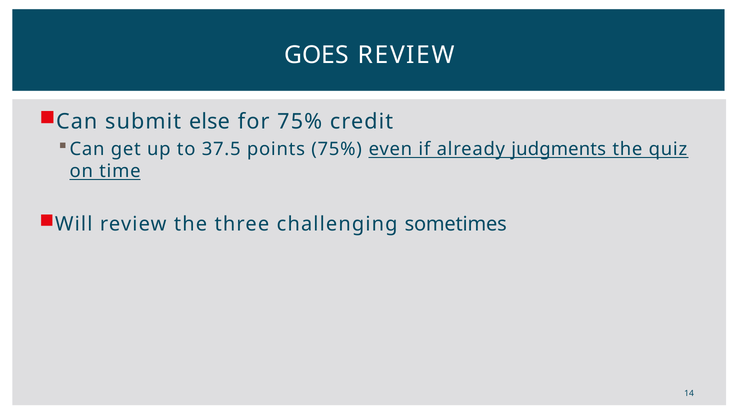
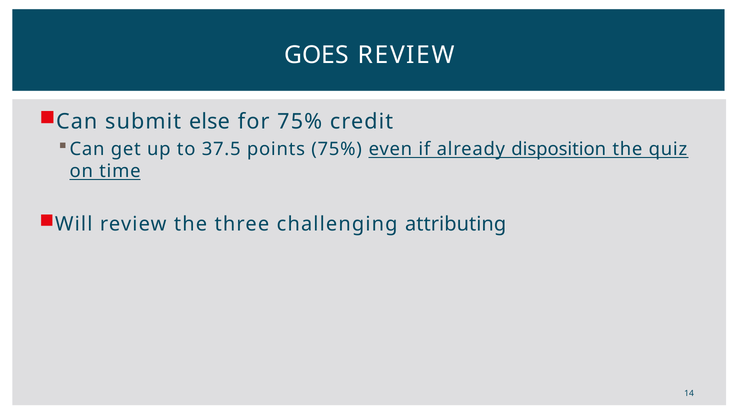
judgments: judgments -> disposition
sometimes: sometimes -> attributing
